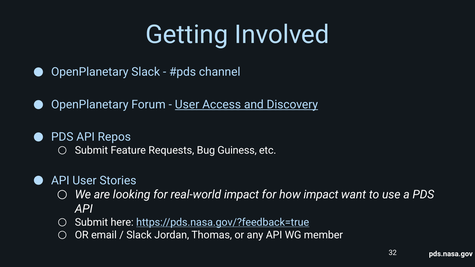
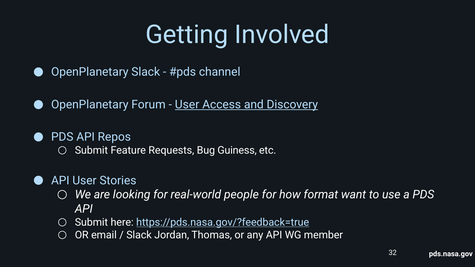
real-world impact: impact -> people
how impact: impact -> format
